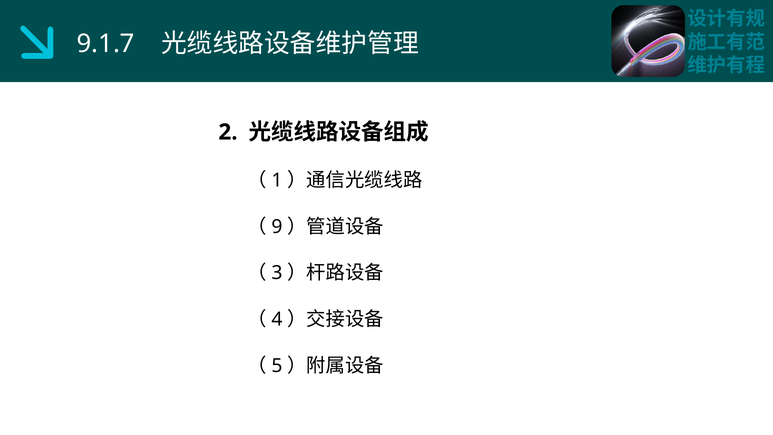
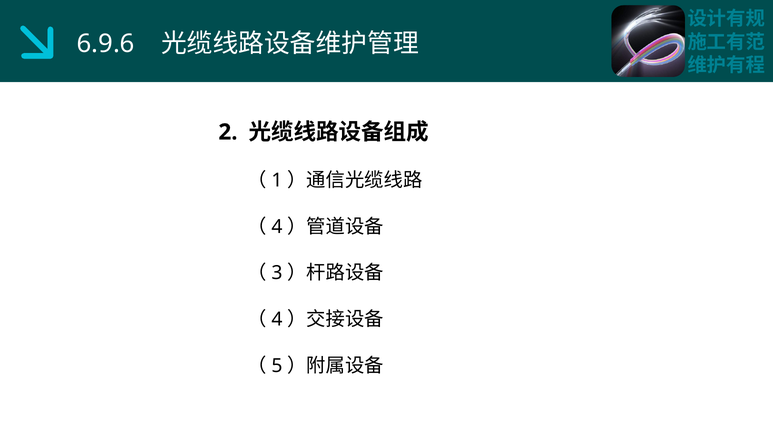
9.1.7: 9.1.7 -> 6.9.6
9 at (277, 227): 9 -> 4
